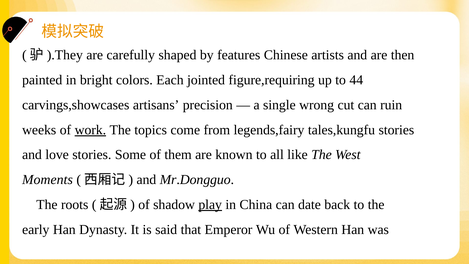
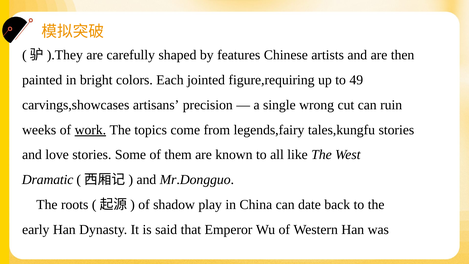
44: 44 -> 49
Moments: Moments -> Dramatic
play underline: present -> none
